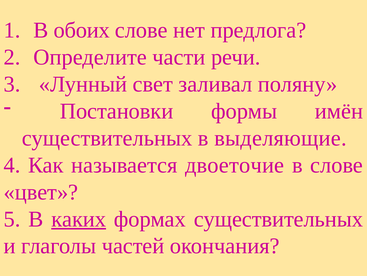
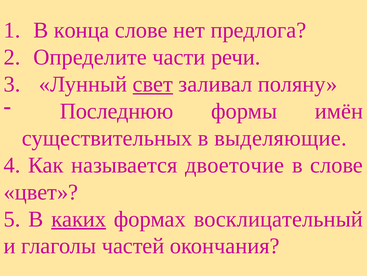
обоих: обоих -> конца
свет underline: none -> present
Постановки: Постановки -> Последнюю
формах существительных: существительных -> восклицательный
